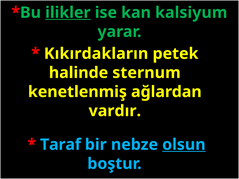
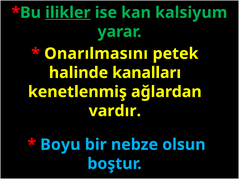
Kıkırdakların: Kıkırdakların -> Onarılmasını
sternum: sternum -> kanalları
Taraf: Taraf -> Boyu
olsun underline: present -> none
